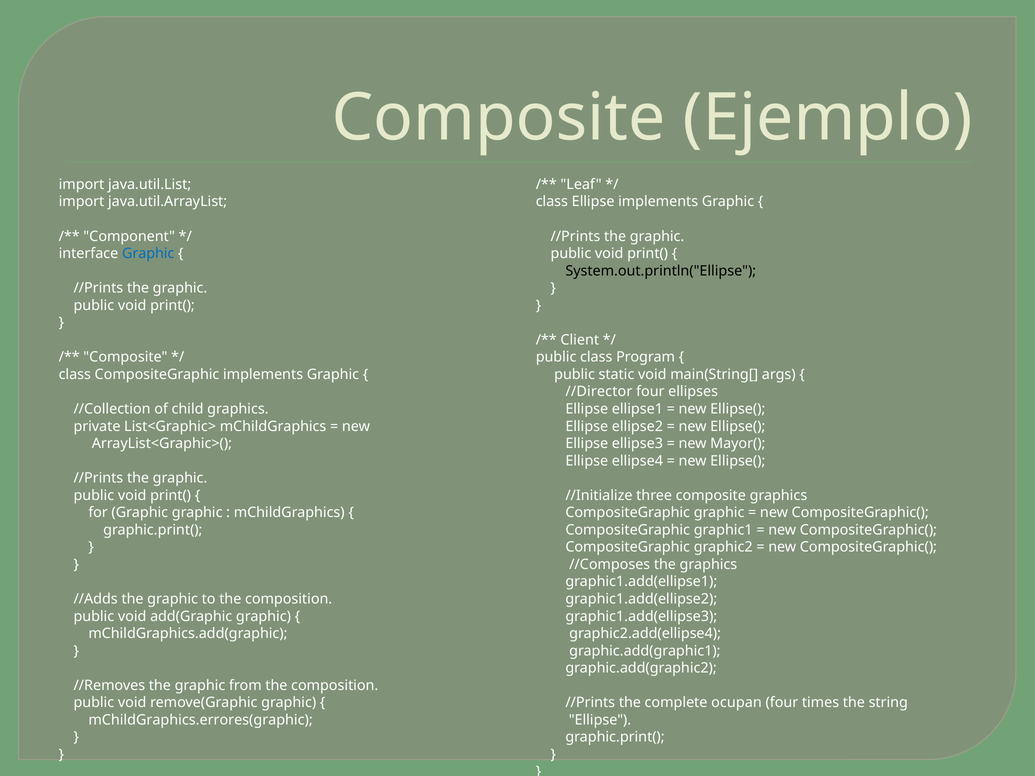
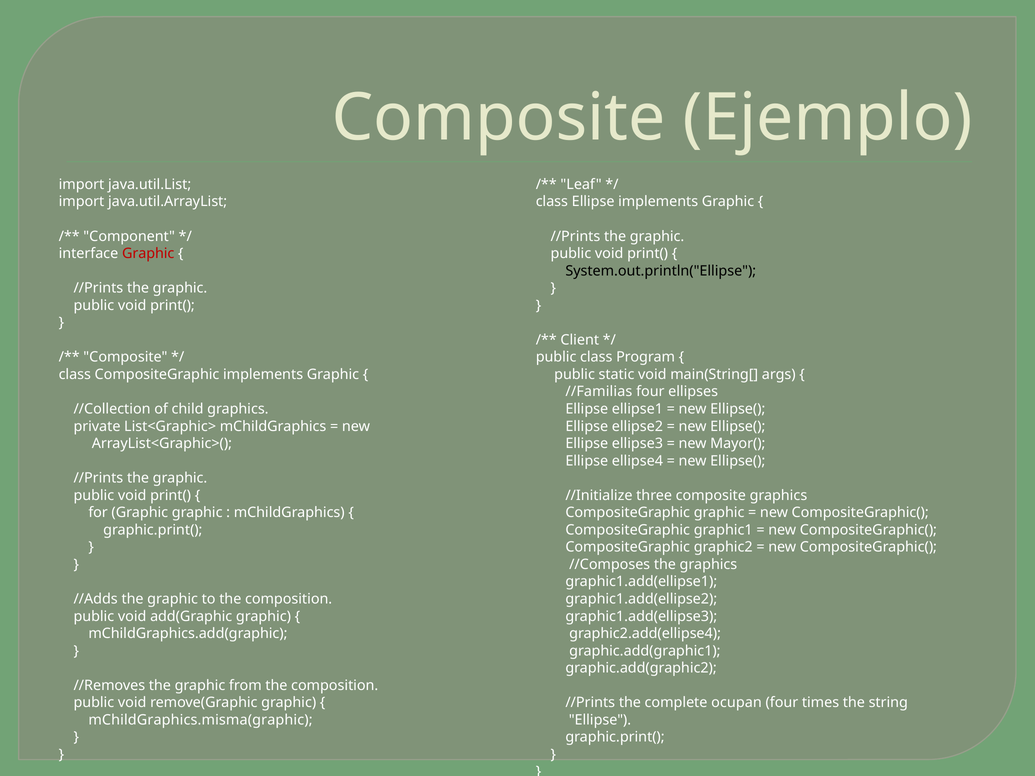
Graphic at (148, 254) colour: blue -> red
//Director: //Director -> //Familias
mChildGraphics.errores(graphic: mChildGraphics.errores(graphic -> mChildGraphics.misma(graphic
